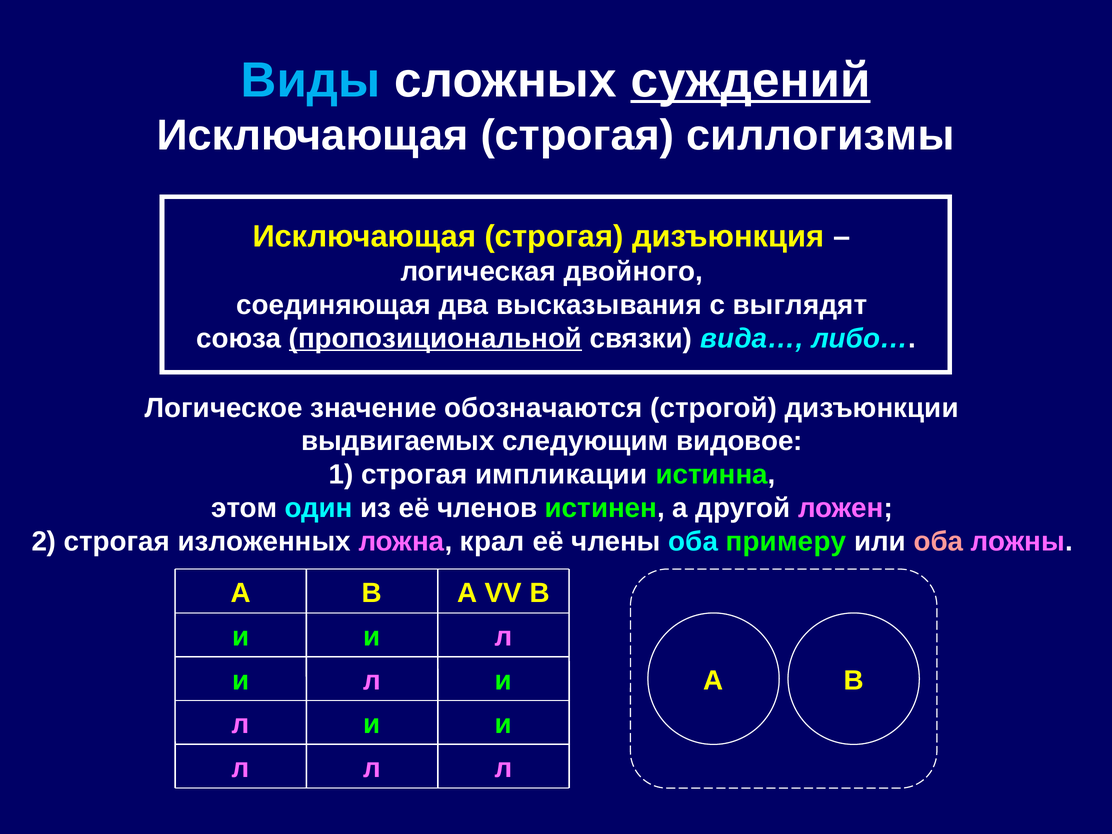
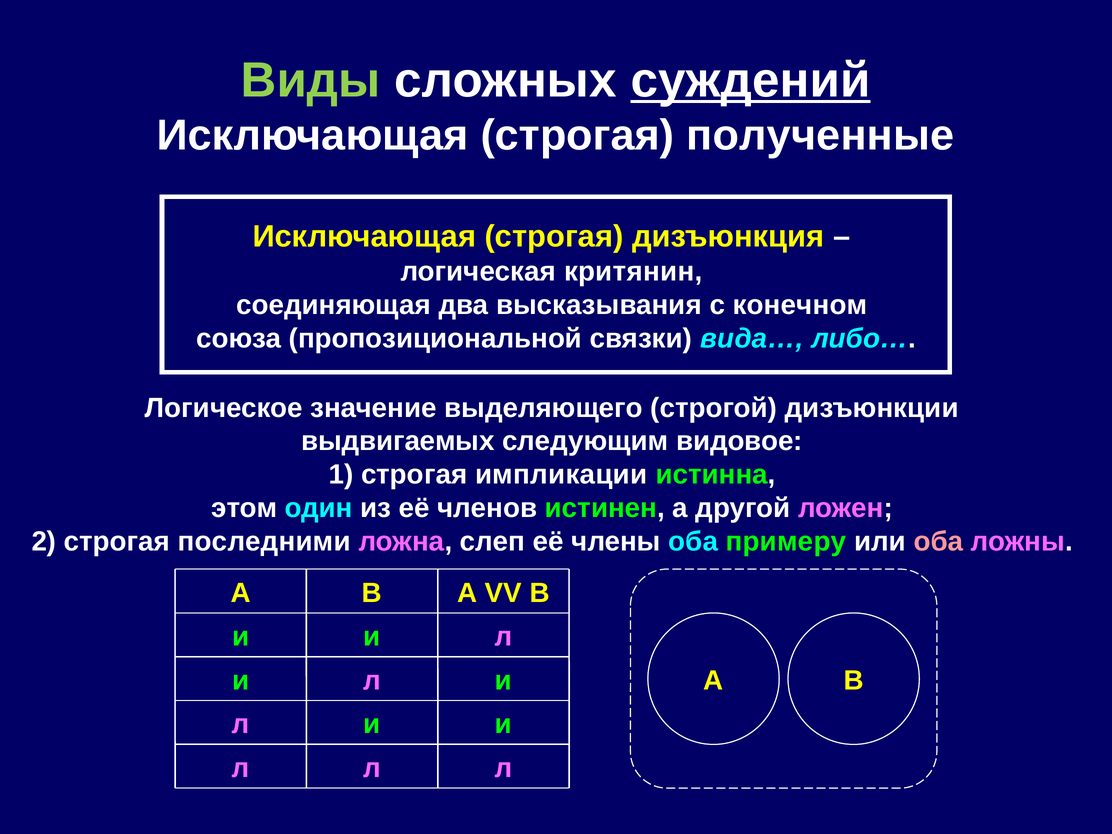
Виды colour: light blue -> light green
силлогизмы: силлогизмы -> полученные
двойного: двойного -> критянин
выглядят: выглядят -> конечном
пропозициональной underline: present -> none
обозначаются: обозначаются -> выделяющего
изложенных: изложенных -> последними
крал: крал -> слеп
